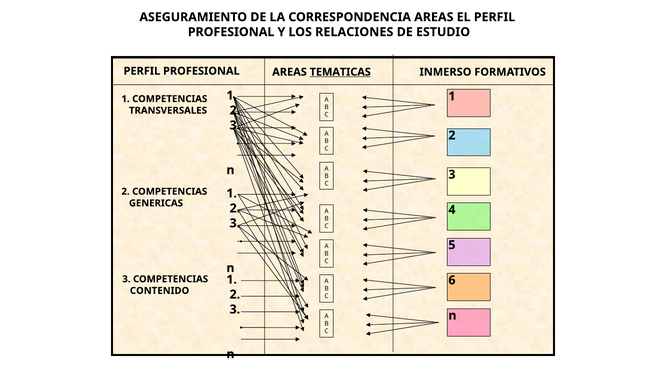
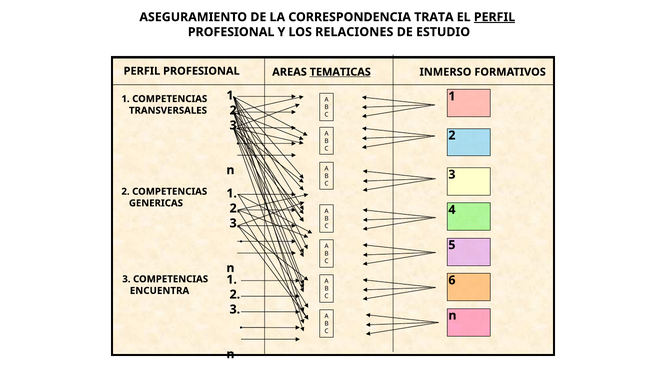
CORRESPONDENCIA AREAS: AREAS -> TRATA
PERFIL at (495, 17) underline: none -> present
CONTENIDO: CONTENIDO -> ENCUENTRA
